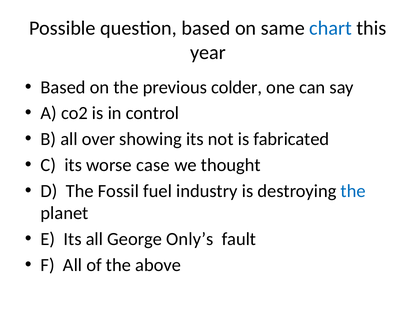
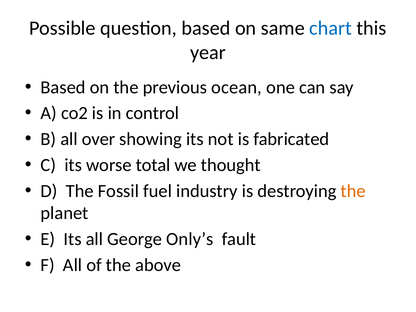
colder: colder -> ocean
case: case -> total
the at (353, 191) colour: blue -> orange
